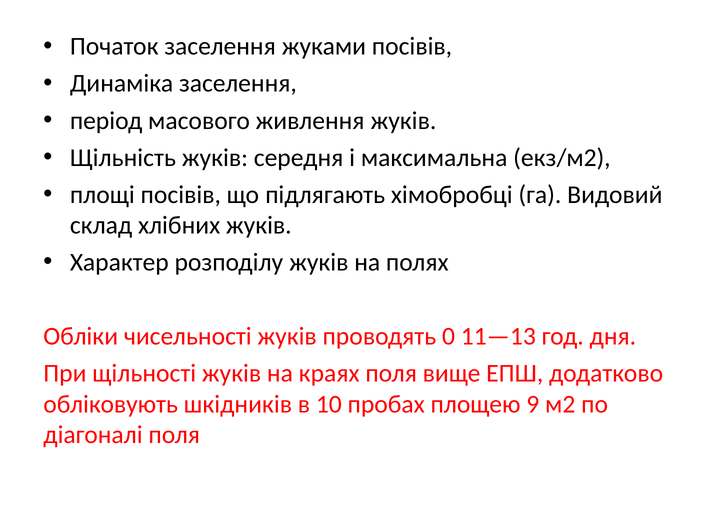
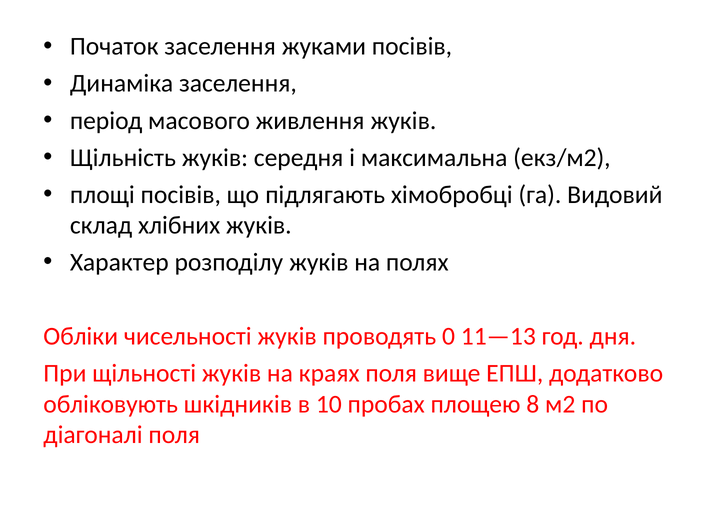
9: 9 -> 8
